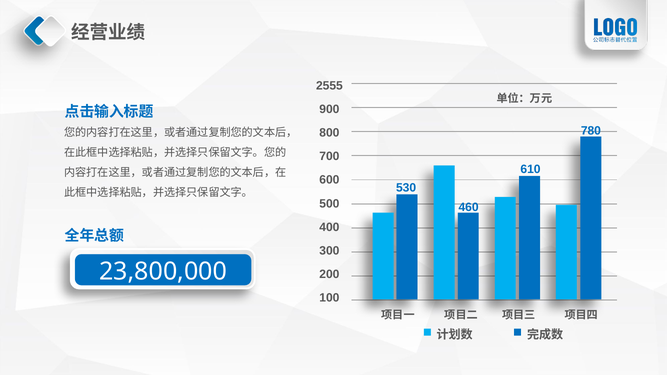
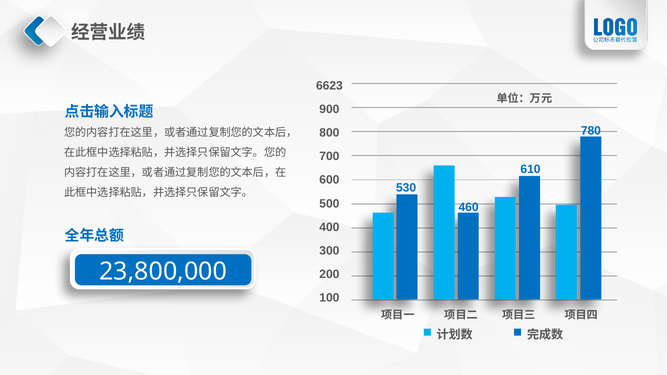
2555: 2555 -> 6623
